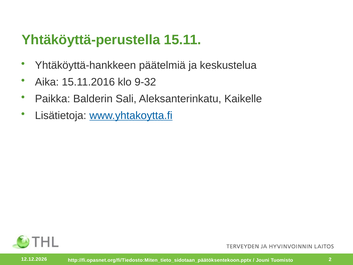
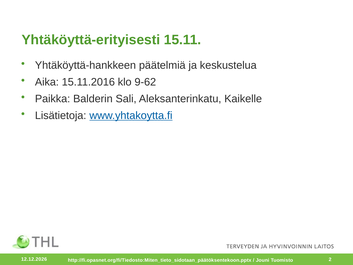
Yhtäköyttä-perustella: Yhtäköyttä-perustella -> Yhtäköyttä-erityisesti
9-32: 9-32 -> 9-62
